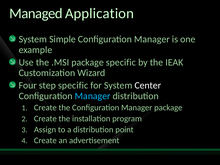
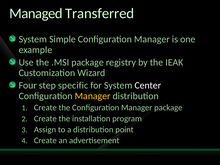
Application: Application -> Transferred
package specific: specific -> registry
Manager at (93, 96) colour: light blue -> yellow
